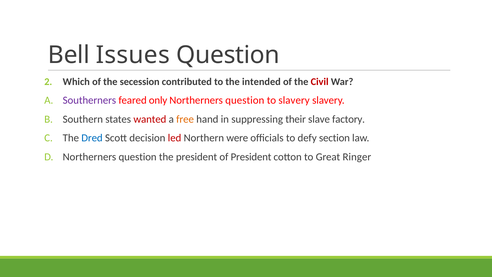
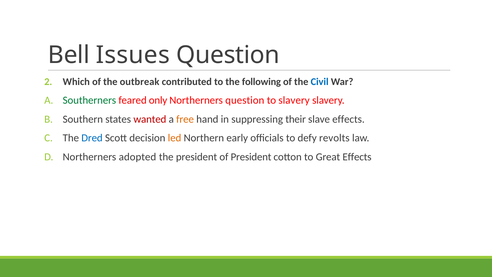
secession: secession -> outbreak
intended: intended -> following
Civil colour: red -> blue
Southerners colour: purple -> green
slave factory: factory -> effects
led colour: red -> orange
were: were -> early
section: section -> revolts
question at (138, 157): question -> adopted
Great Ringer: Ringer -> Effects
